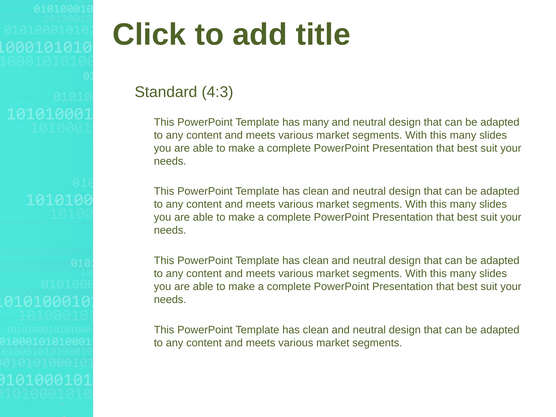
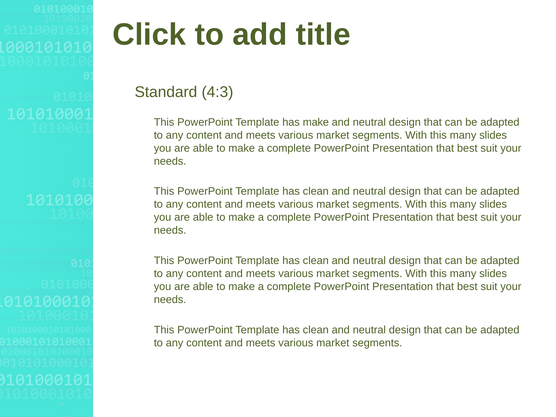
has many: many -> make
